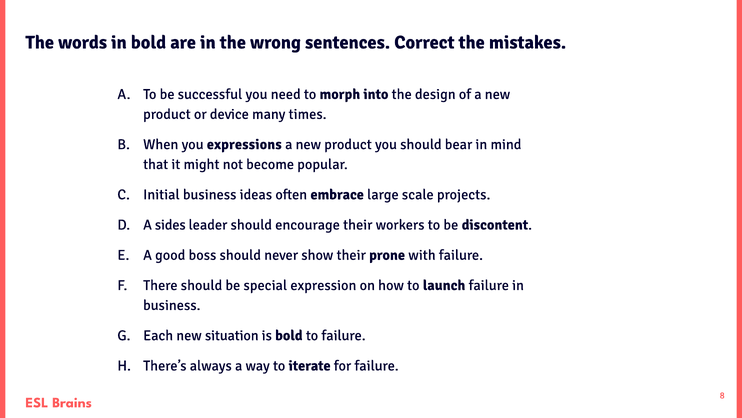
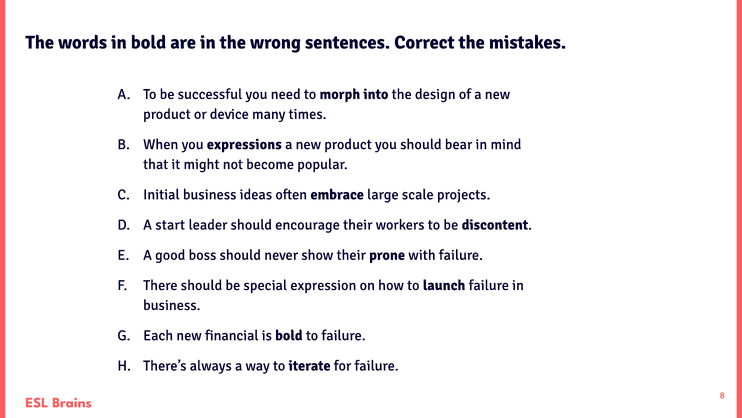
sides: sides -> start
situation: situation -> financial
